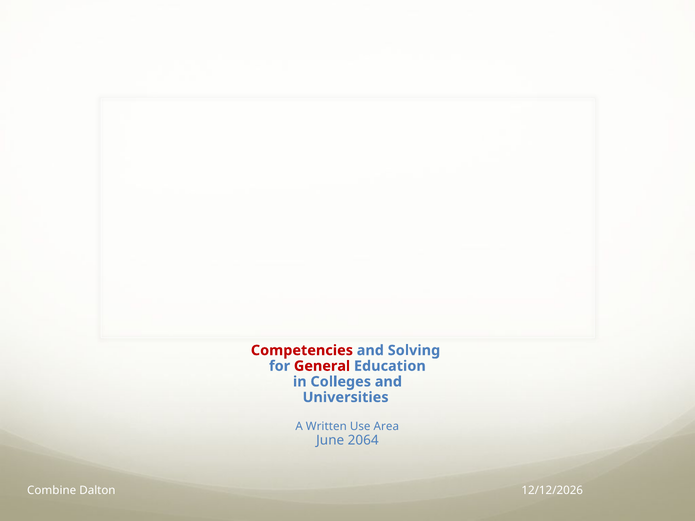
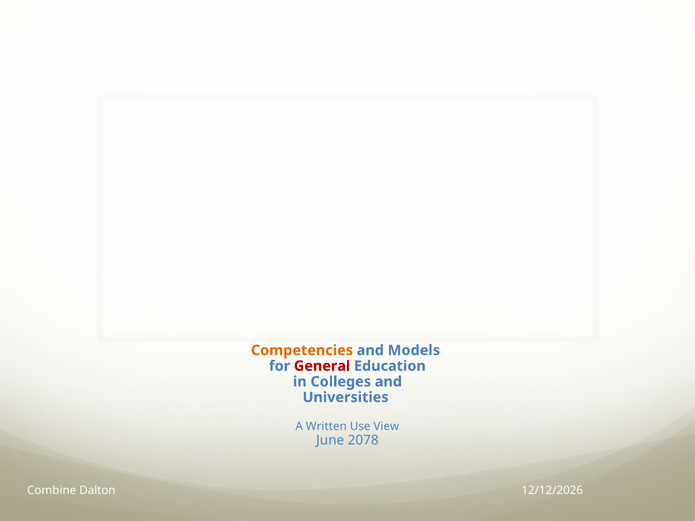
Competencies colour: red -> orange
Solving: Solving -> Models
Area: Area -> View
2064: 2064 -> 2078
